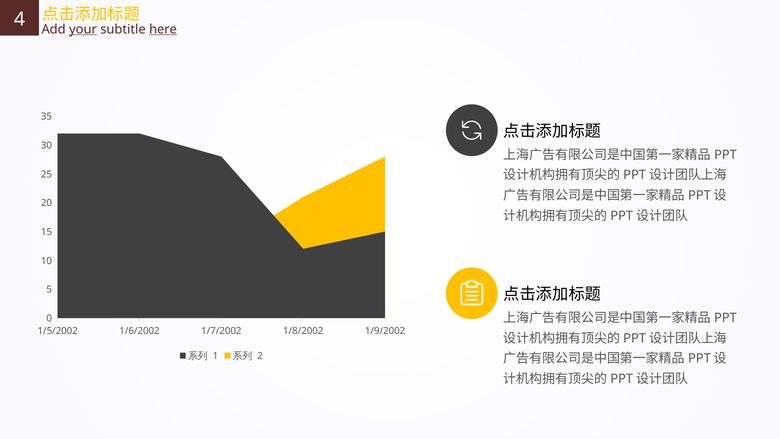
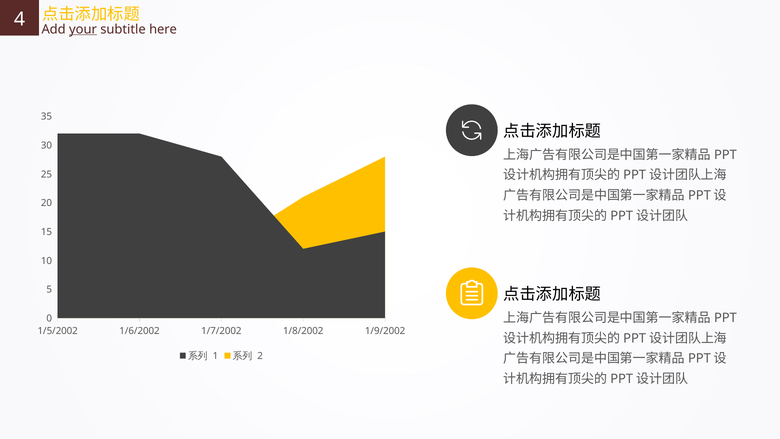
here underline: present -> none
